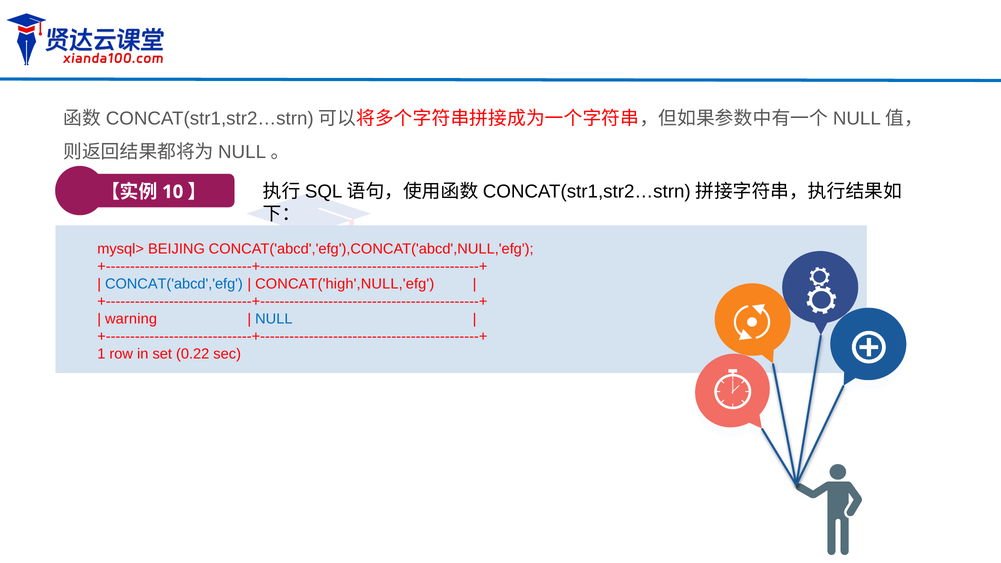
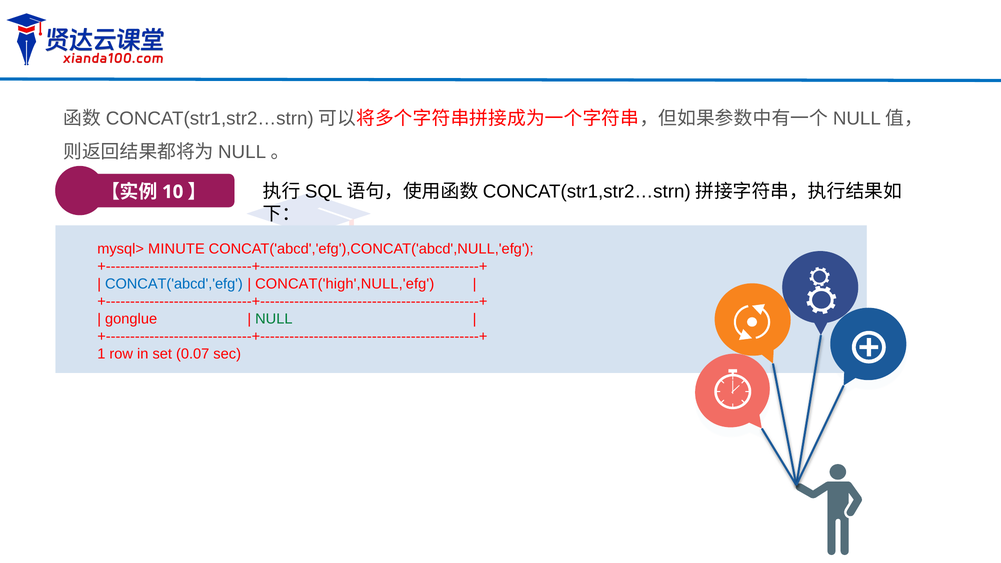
BEIJING: BEIJING -> MINUTE
warning: warning -> gonglue
NULL colour: blue -> green
0.22: 0.22 -> 0.07
